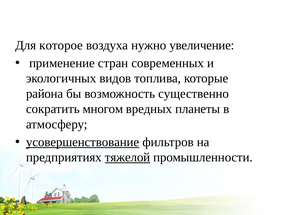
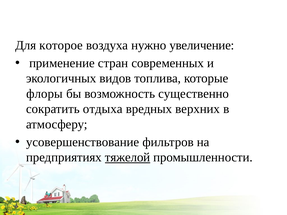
района: района -> флоры
многом: многом -> отдыха
планеты: планеты -> верхних
усовершенствование underline: present -> none
